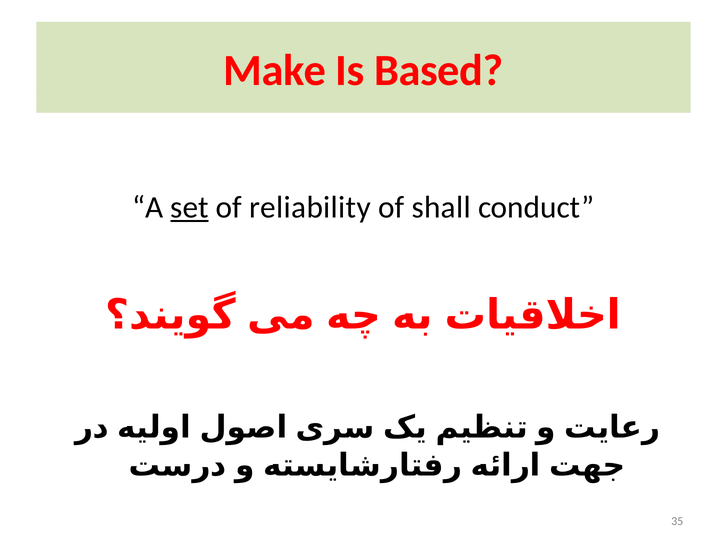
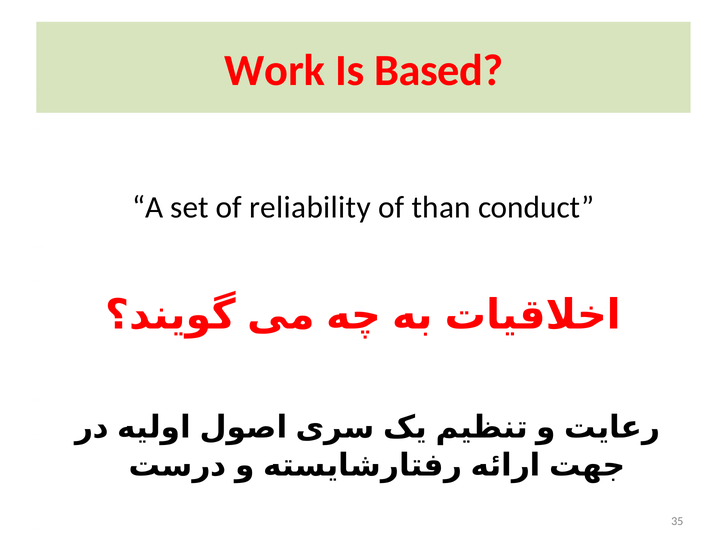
Make: Make -> Work
set underline: present -> none
shall: shall -> than
